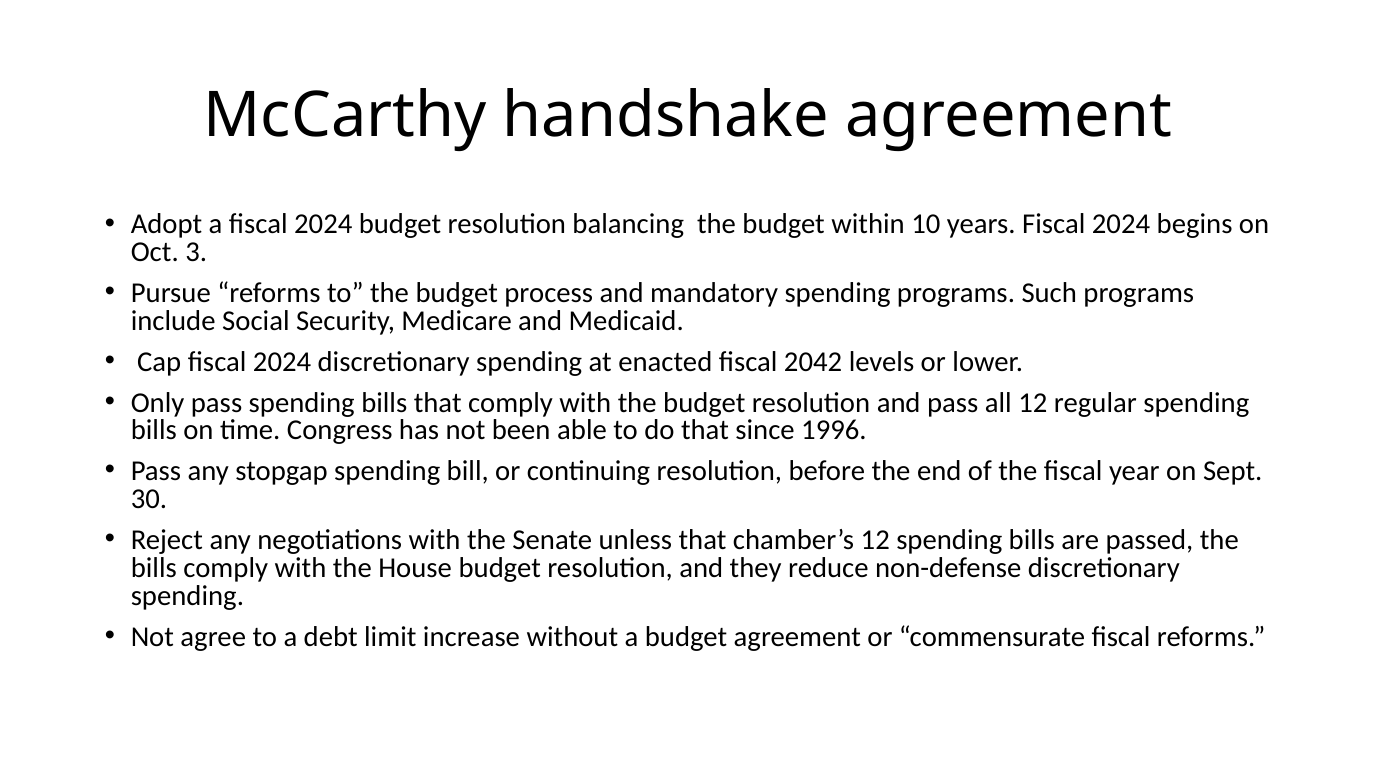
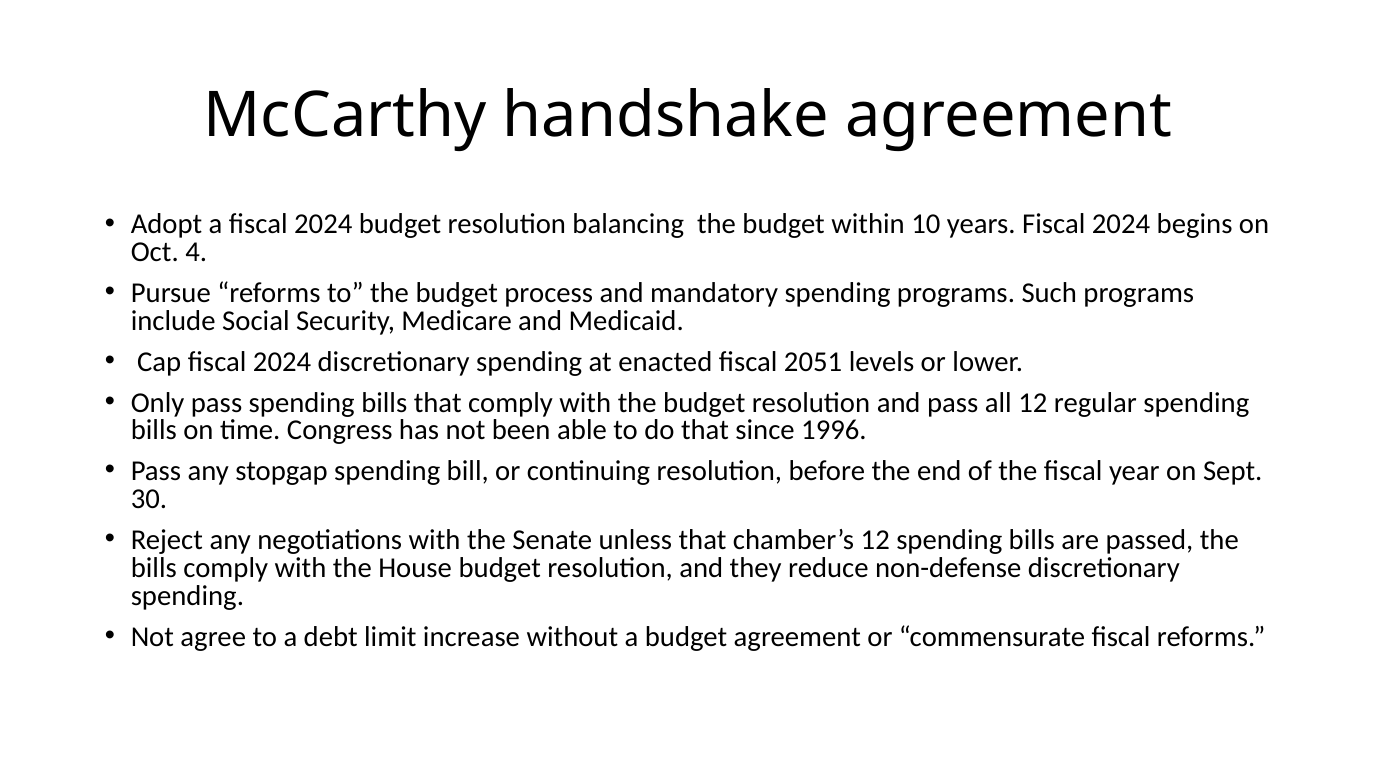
3: 3 -> 4
2042: 2042 -> 2051
